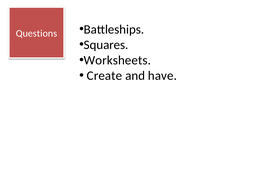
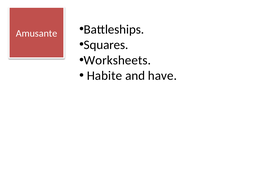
Questions: Questions -> Amusante
Create: Create -> Habite
